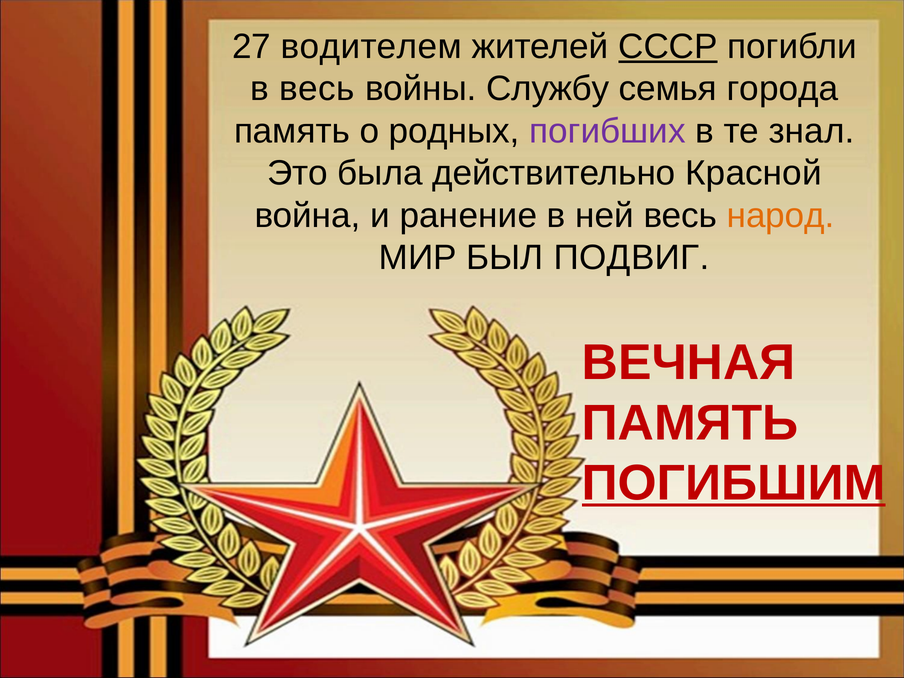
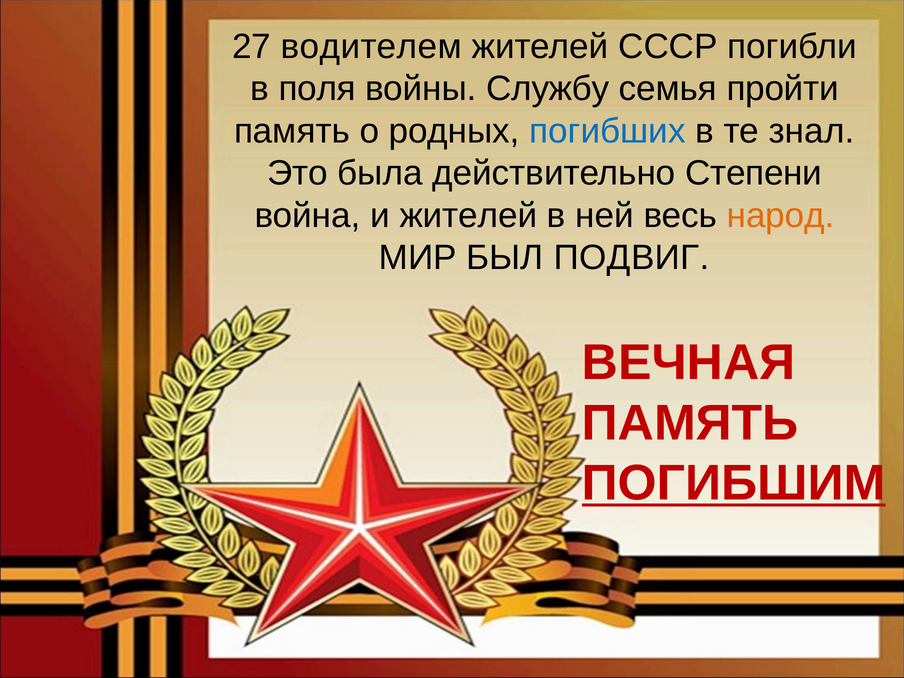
СССР underline: present -> none
в весь: весь -> поля
города: города -> пройти
погибших colour: purple -> blue
Красной: Красной -> Степени
и ранение: ранение -> жителей
